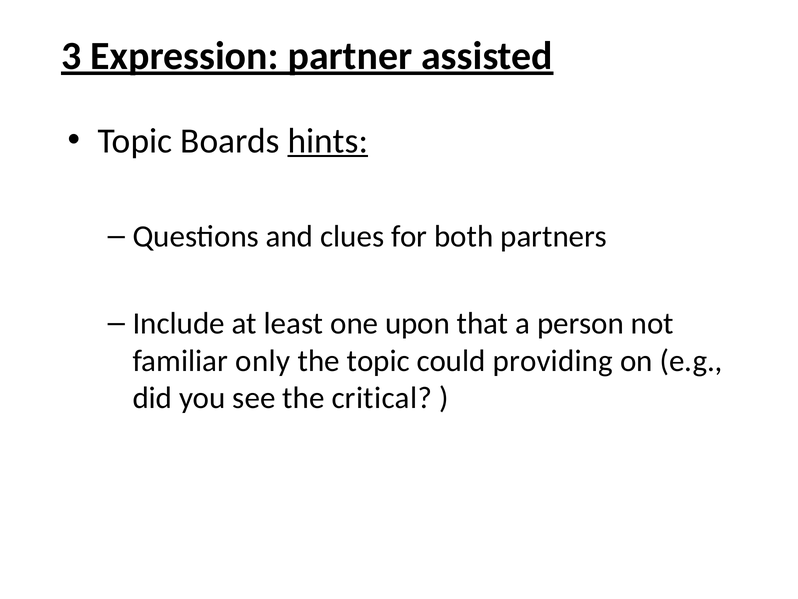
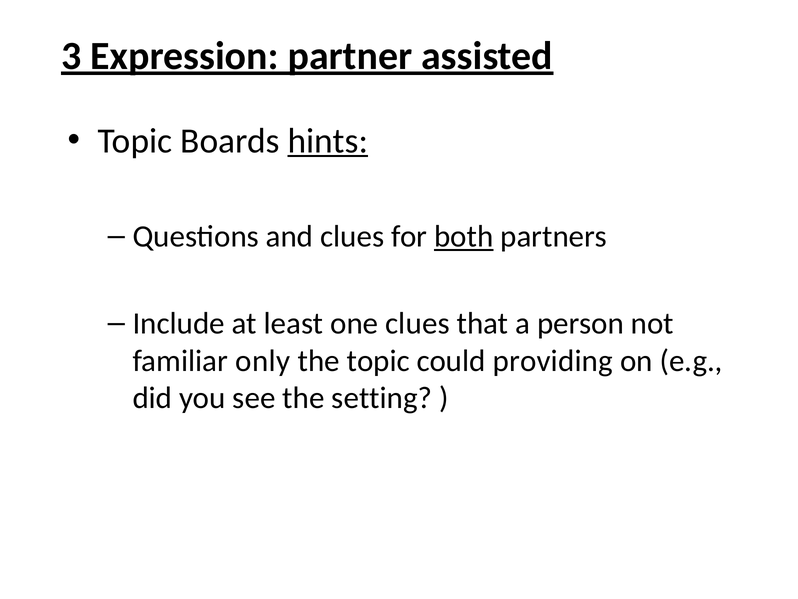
both underline: none -> present
one upon: upon -> clues
critical: critical -> setting
